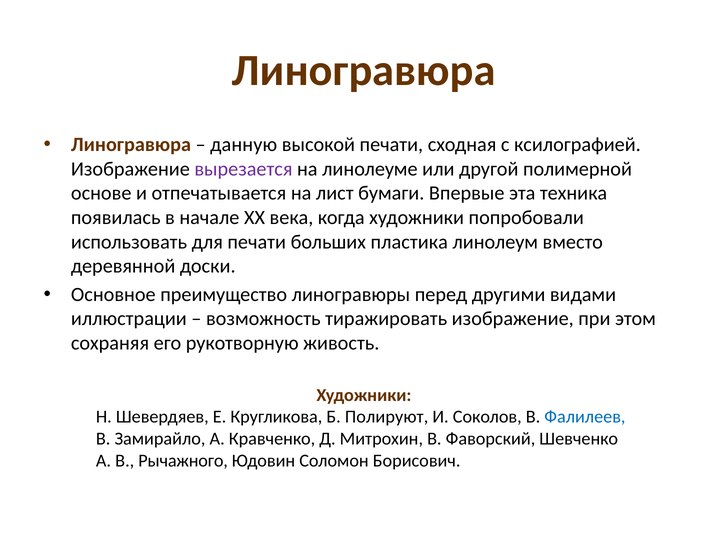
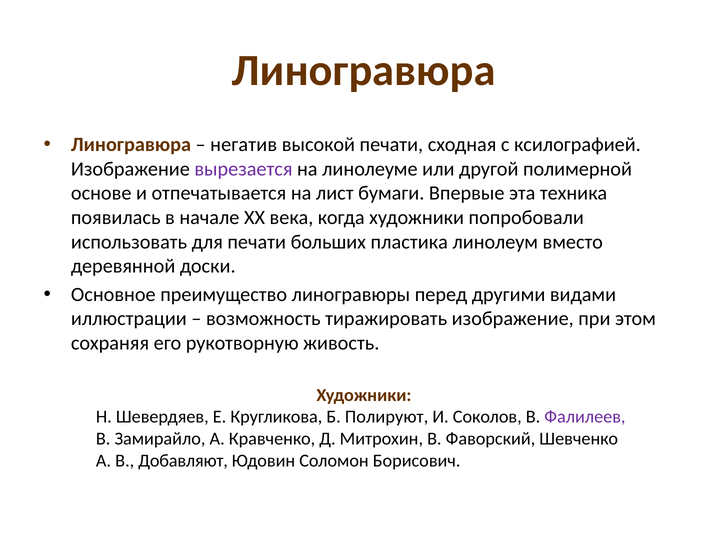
данную: данную -> негатив
Фалилеев colour: blue -> purple
Рычажного: Рычажного -> Добавляют
